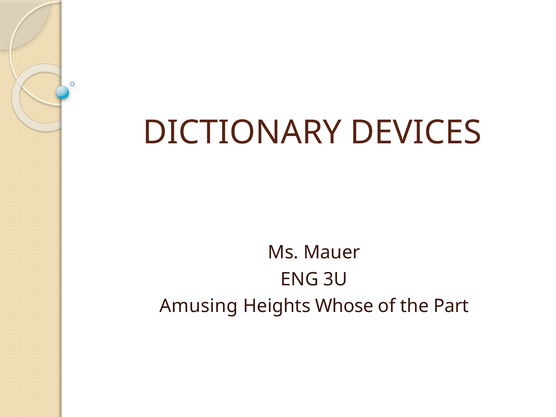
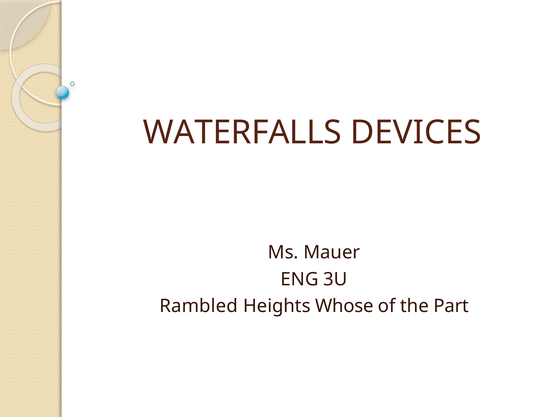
DICTIONARY: DICTIONARY -> WATERFALLS
Amusing: Amusing -> Rambled
